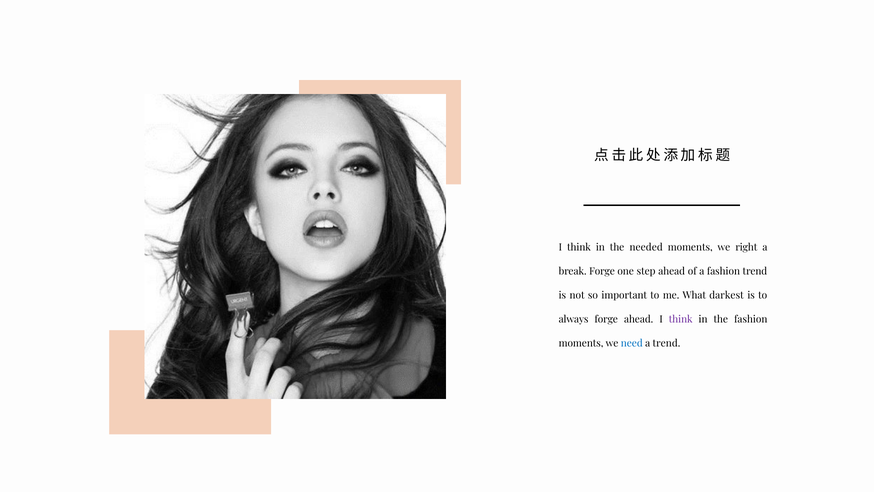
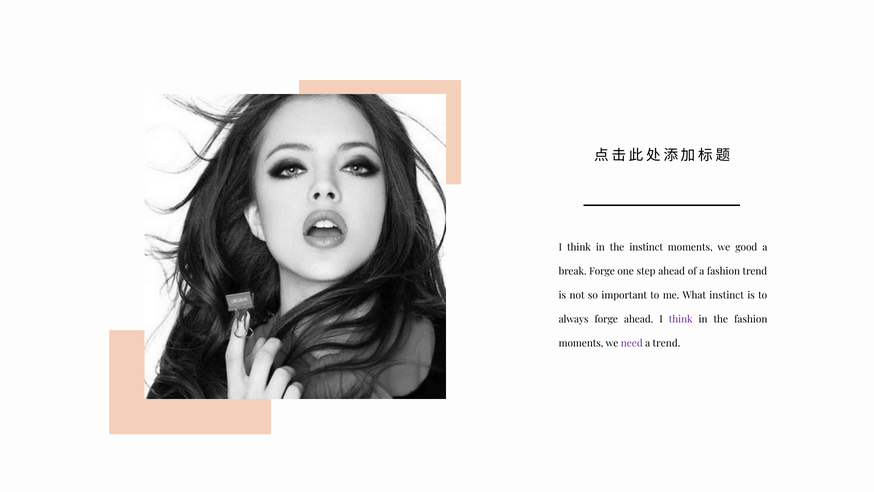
the needed: needed -> instinct
right: right -> good
What darkest: darkest -> instinct
need colour: blue -> purple
